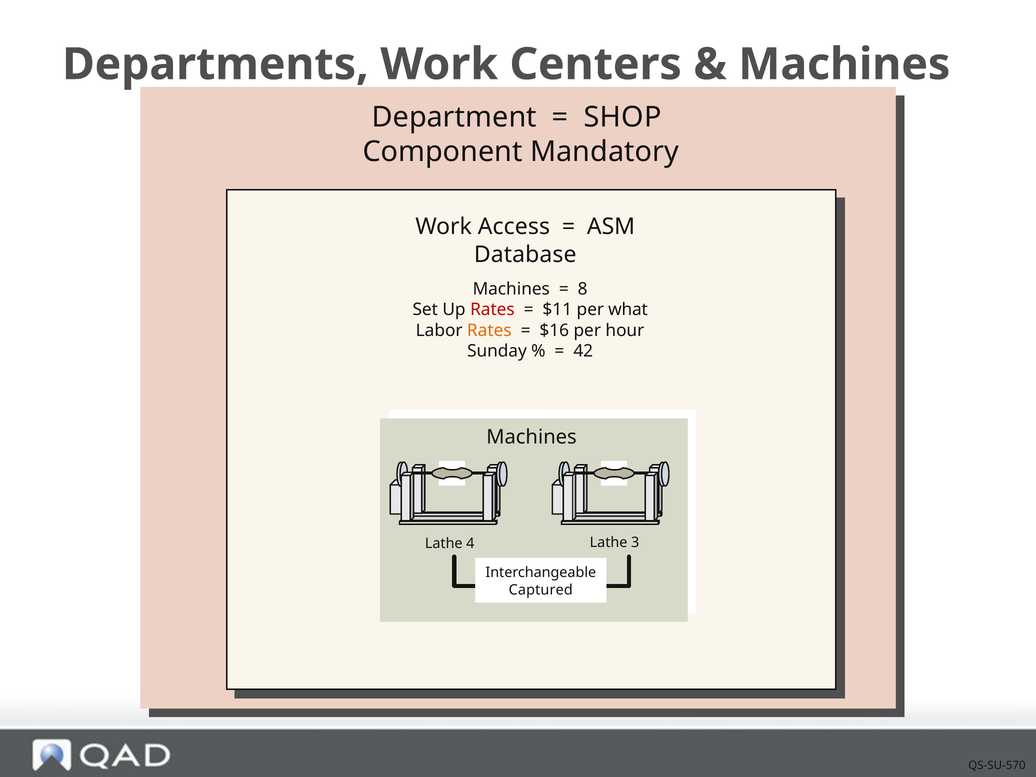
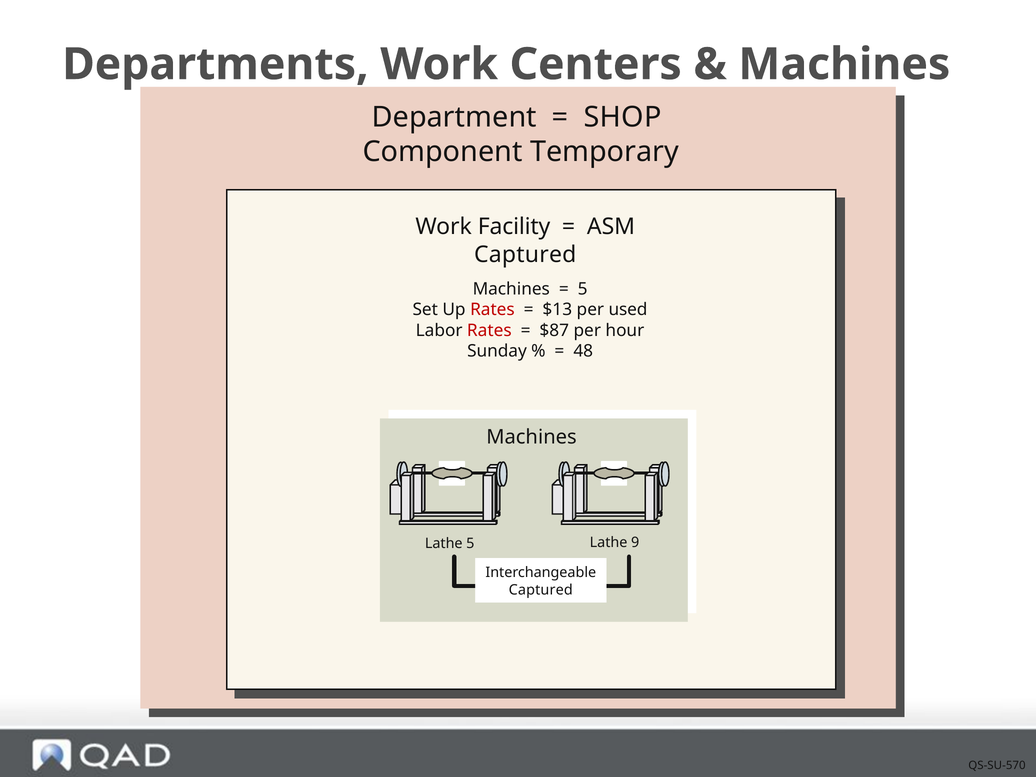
Mandatory: Mandatory -> Temporary
Access: Access -> Facility
Database at (525, 255): Database -> Captured
8 at (583, 289): 8 -> 5
$11: $11 -> $13
what: what -> used
Rates at (489, 330) colour: orange -> red
$16: $16 -> $87
42: 42 -> 48
Lathe 4: 4 -> 5
3: 3 -> 9
